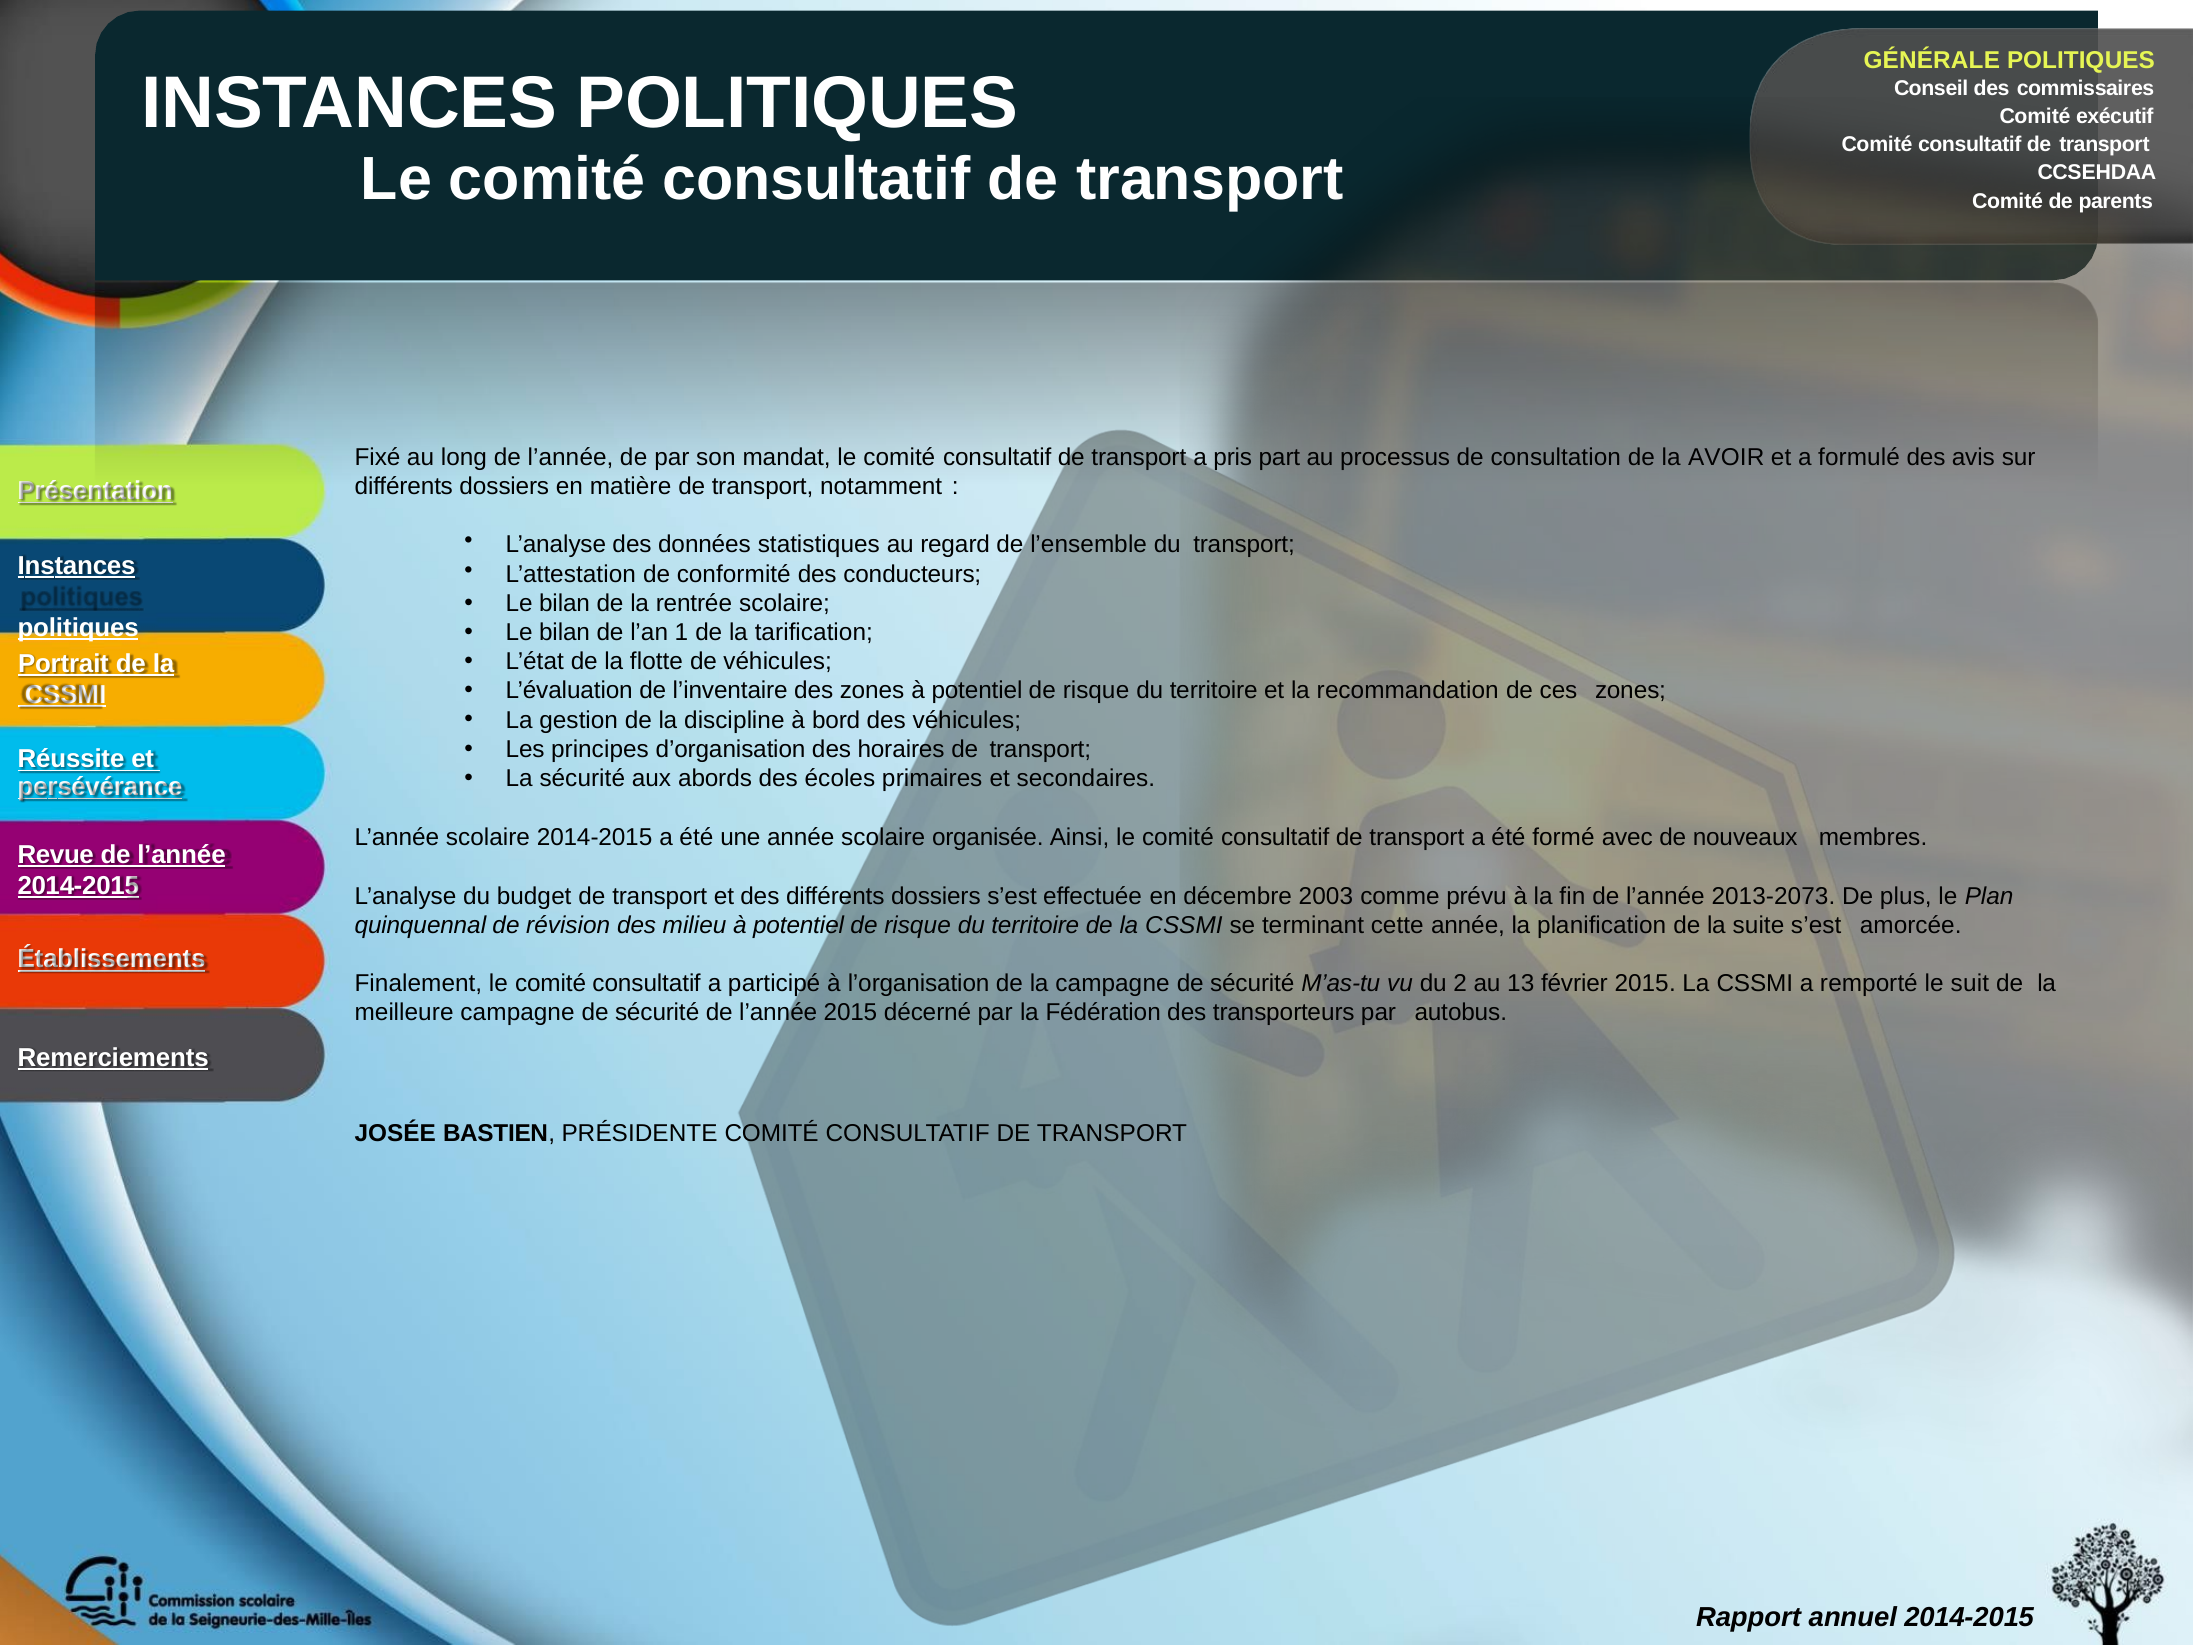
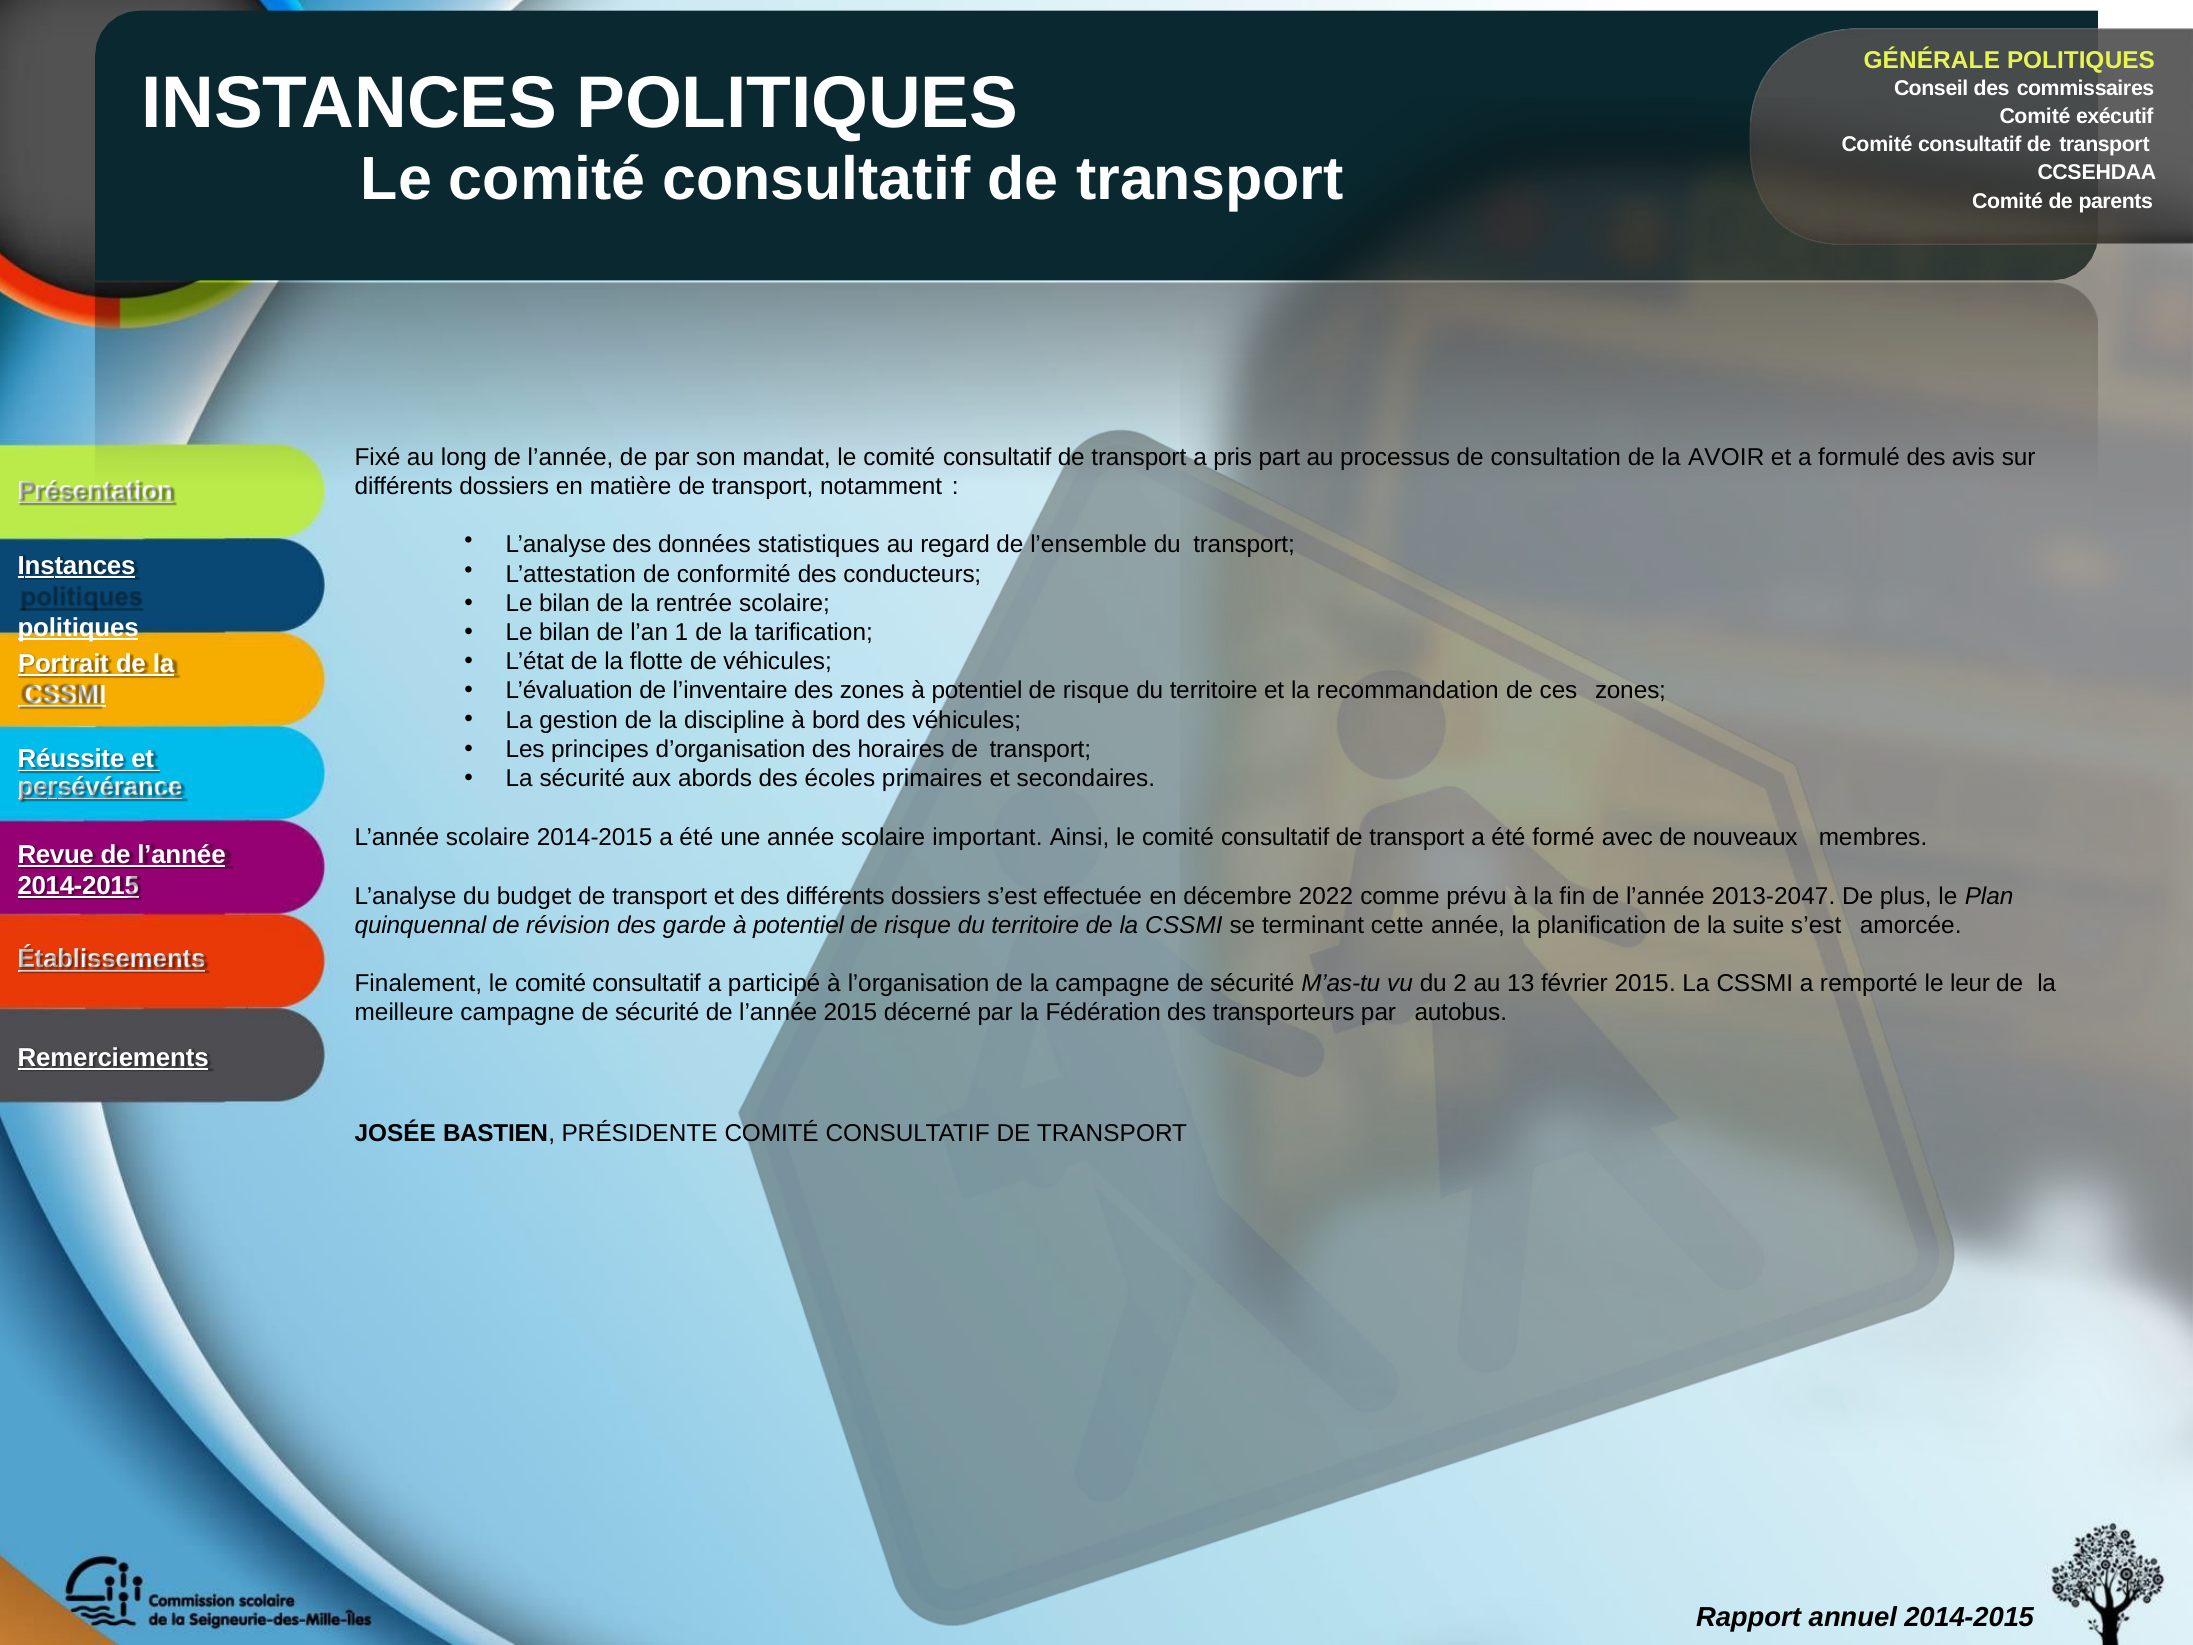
organisée: organisée -> important
2003: 2003 -> 2022
2013-2073: 2013-2073 -> 2013-2047
milieu: milieu -> garde
suit: suit -> leur
